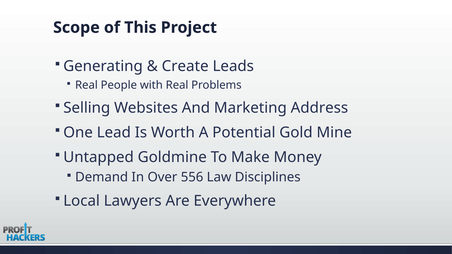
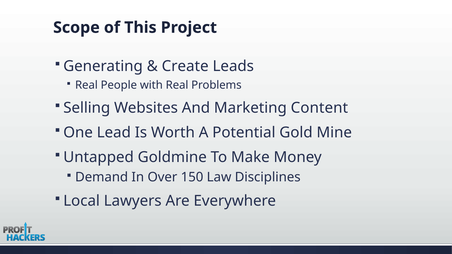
Address: Address -> Content
556: 556 -> 150
